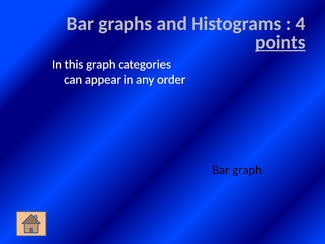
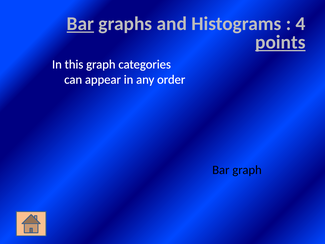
Bar at (80, 24) underline: none -> present
